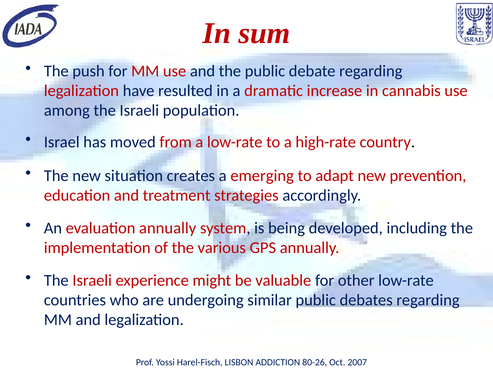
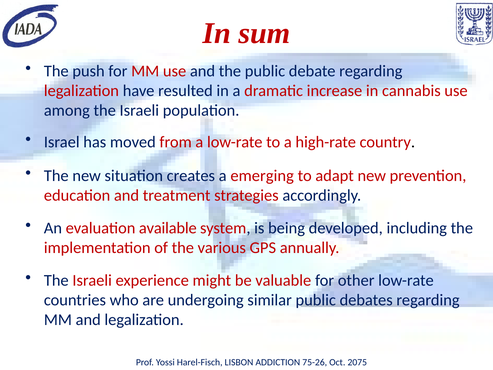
evaluation annually: annually -> available
80-26: 80-26 -> 75-26
2007: 2007 -> 2075
